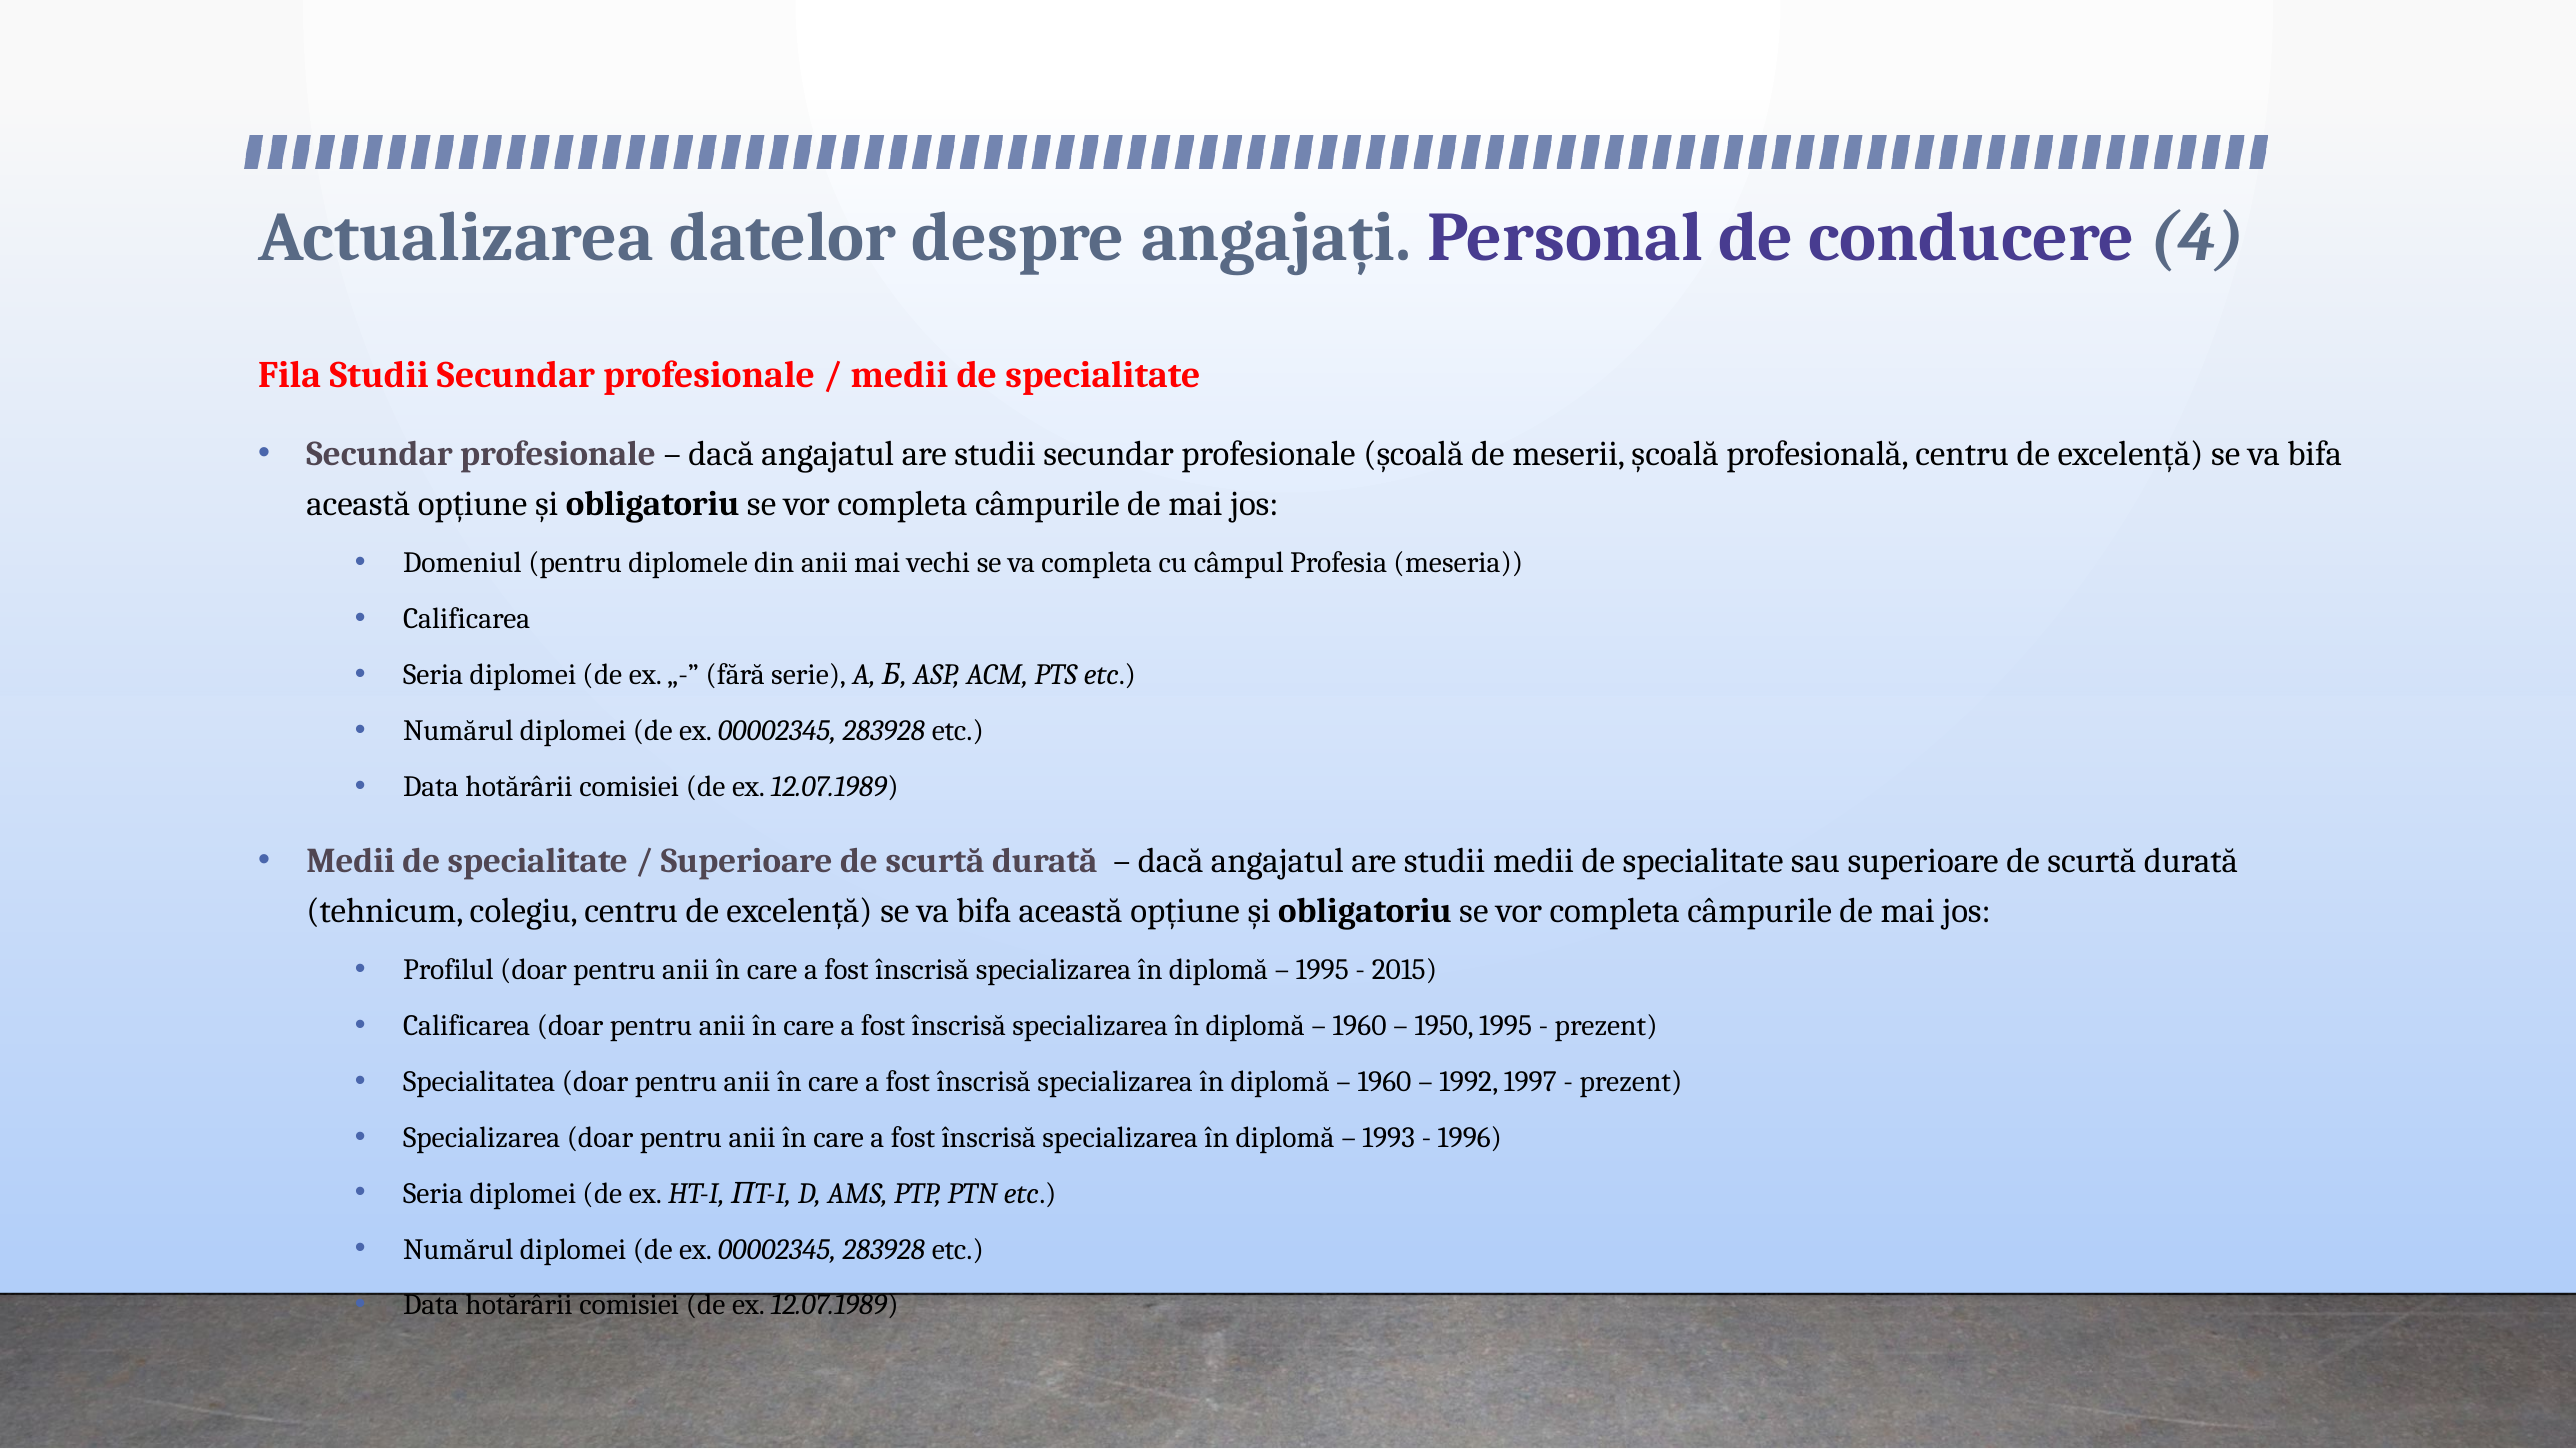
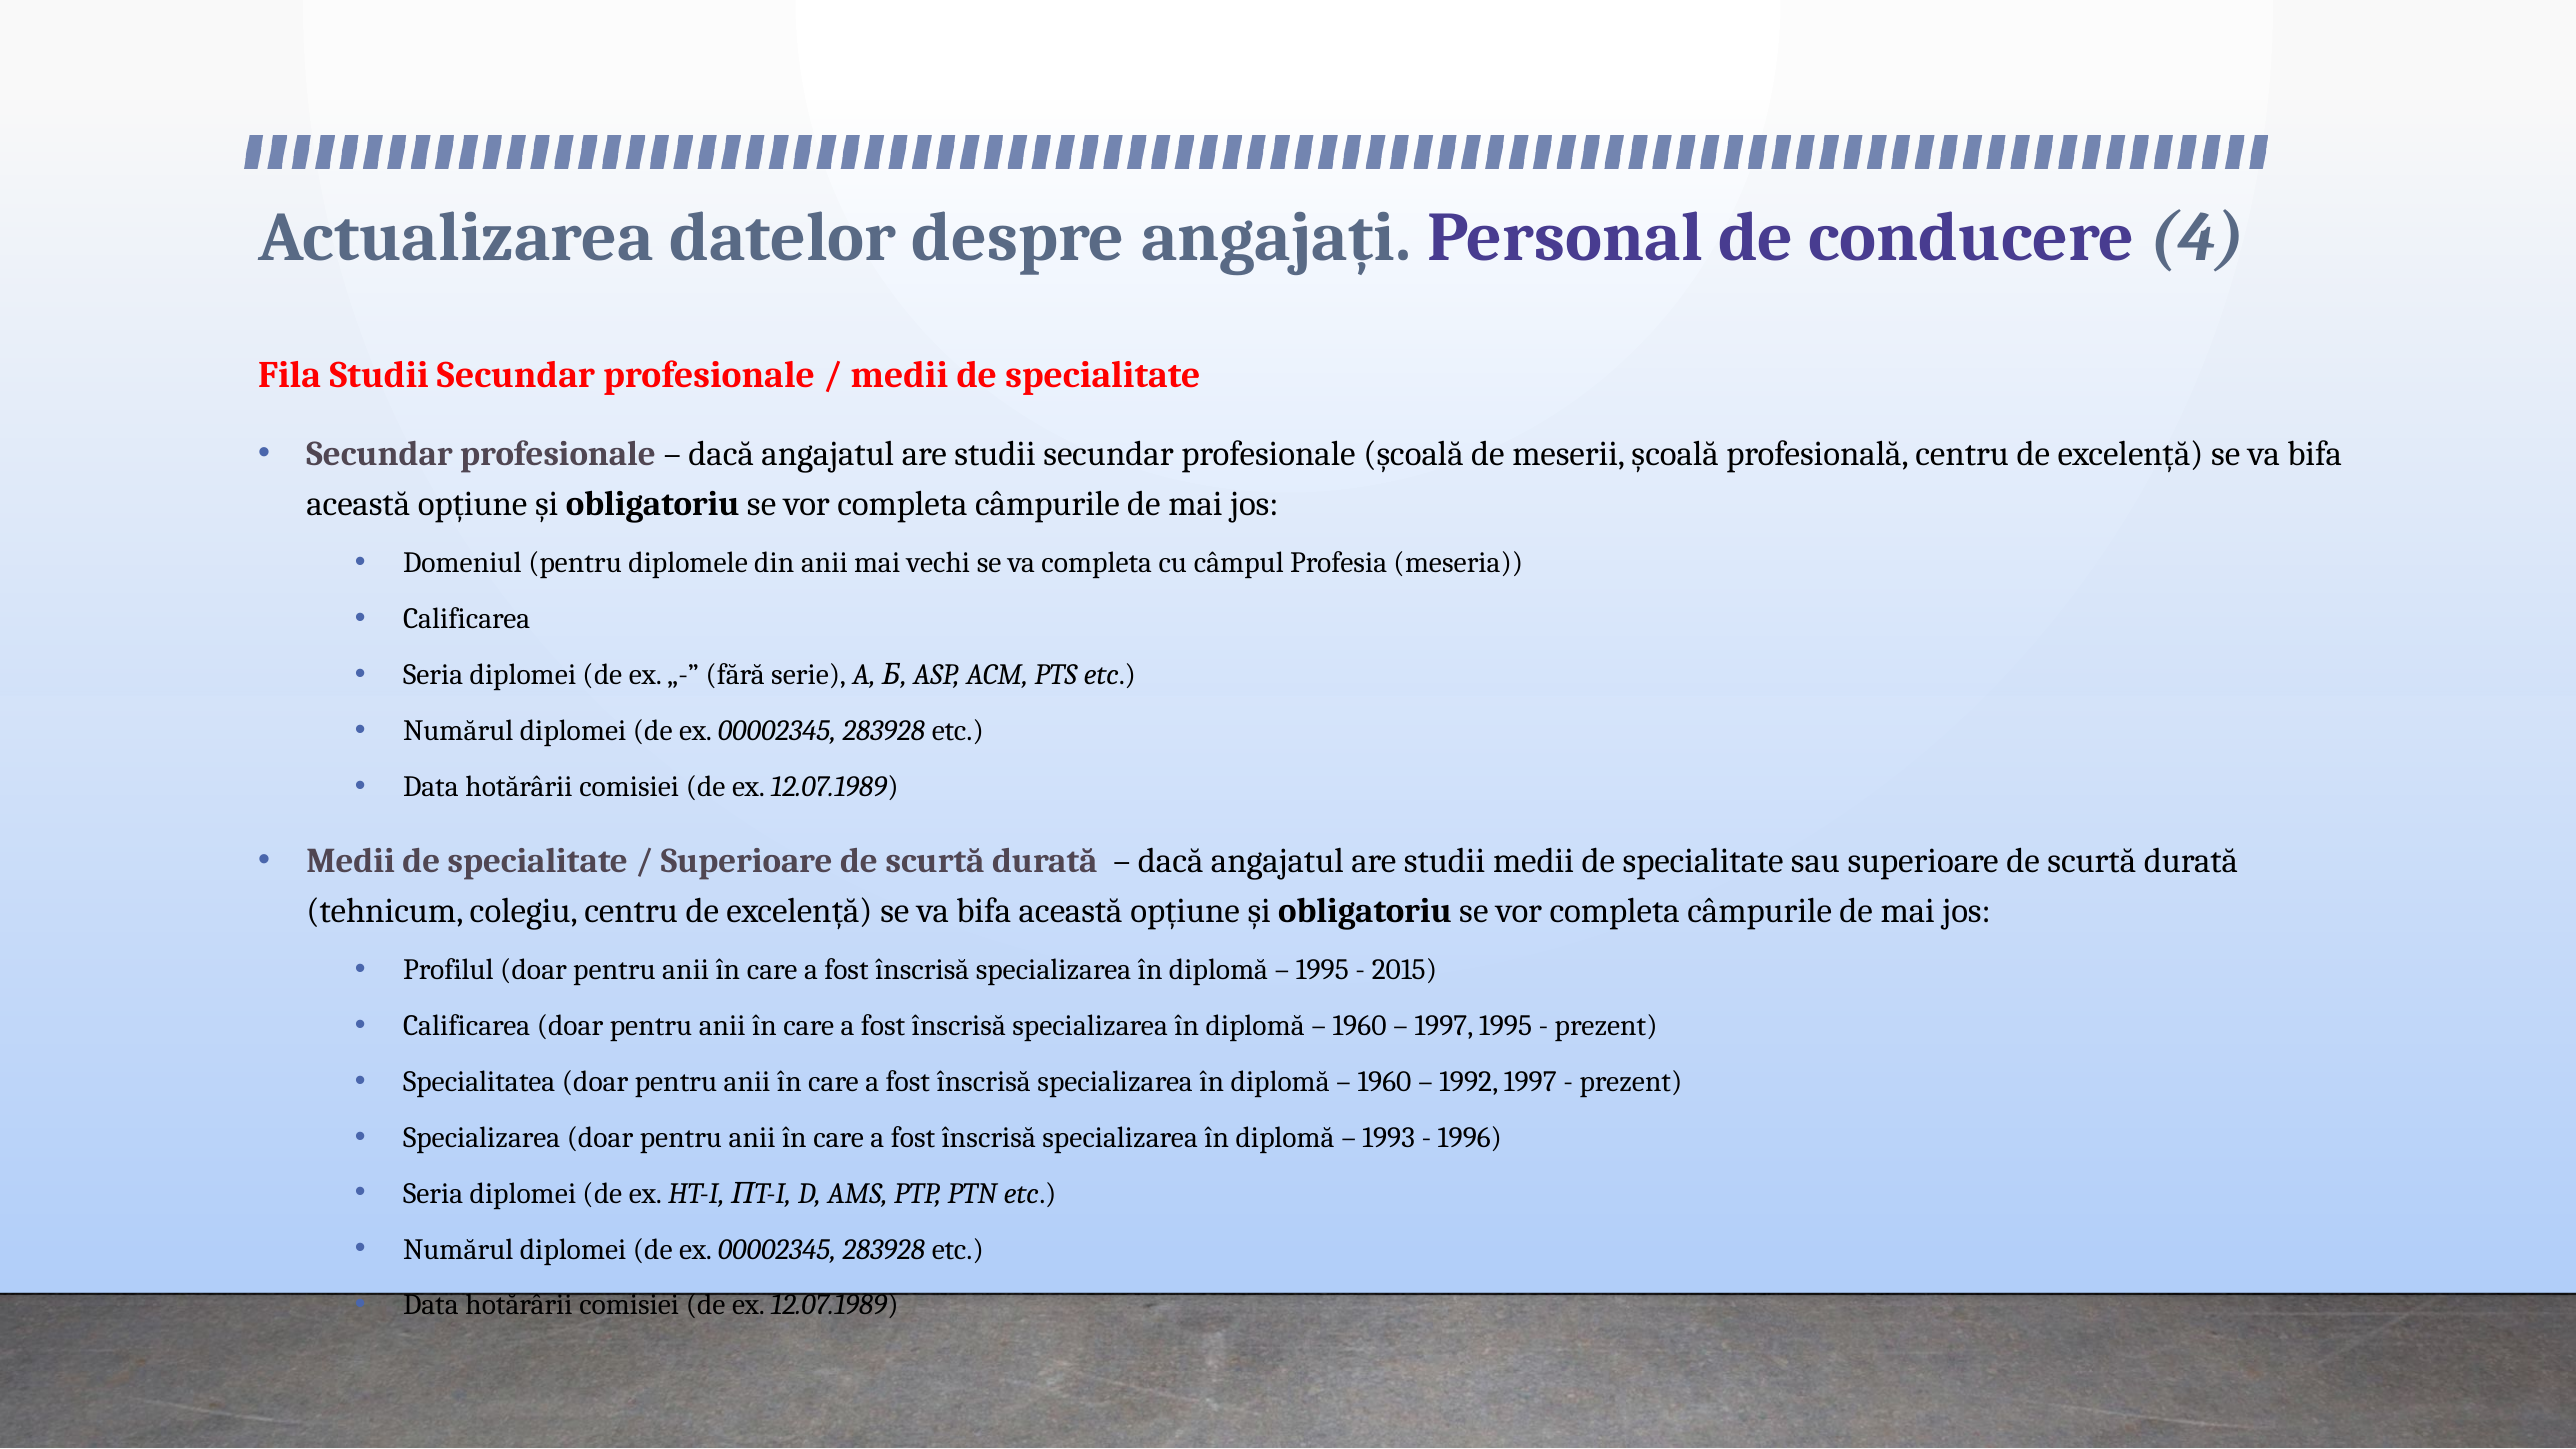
1950 at (1444, 1026): 1950 -> 1997
